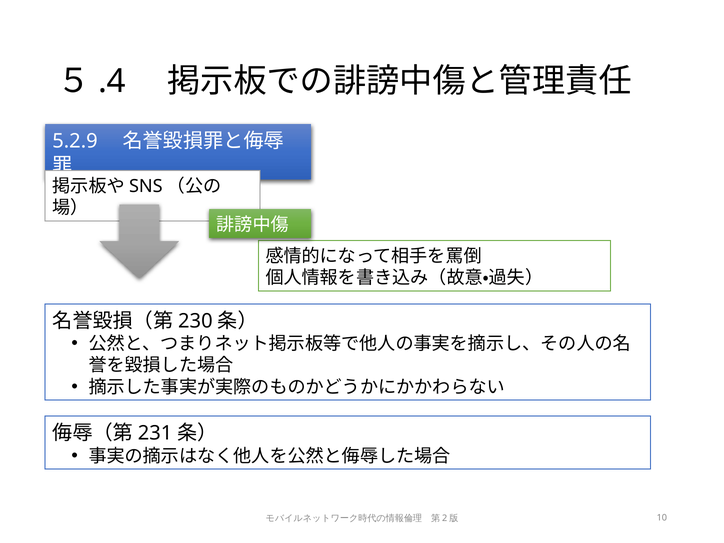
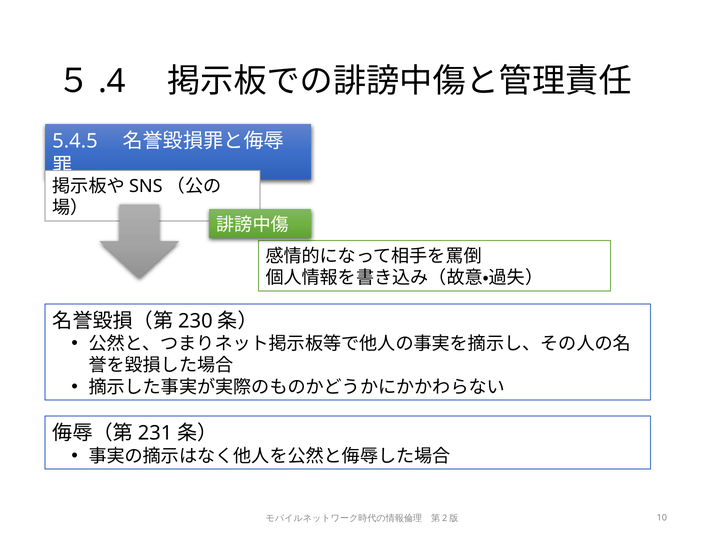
5.2.9: 5.2.9 -> 5.4.5
